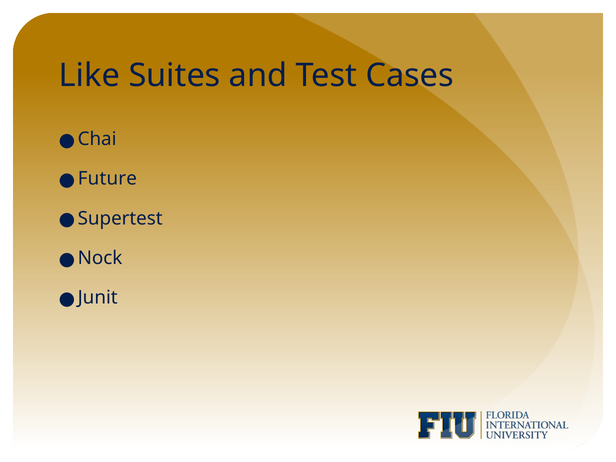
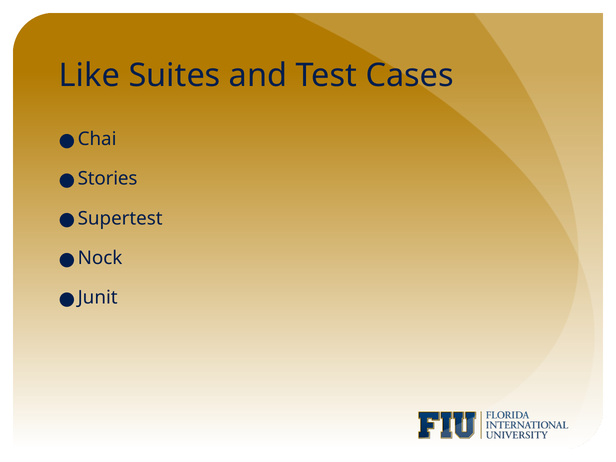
Future: Future -> Stories
